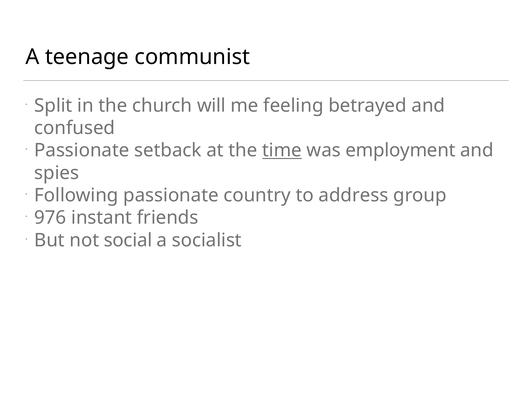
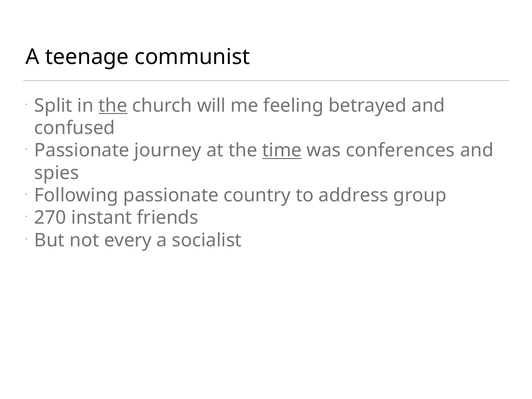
the at (113, 106) underline: none -> present
setback: setback -> journey
employment: employment -> conferences
976: 976 -> 270
social: social -> every
